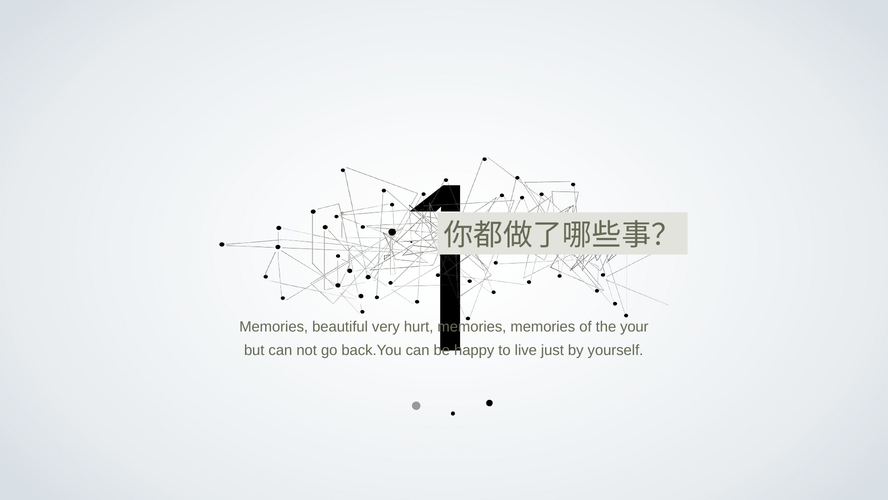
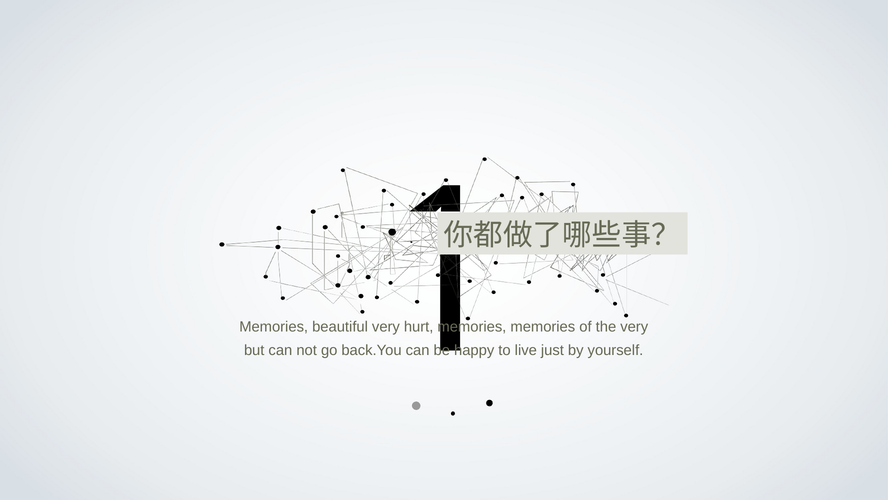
the your: your -> very
